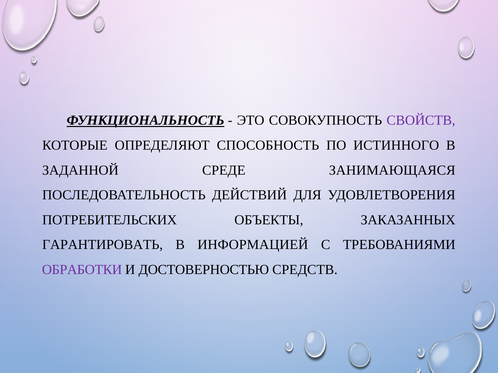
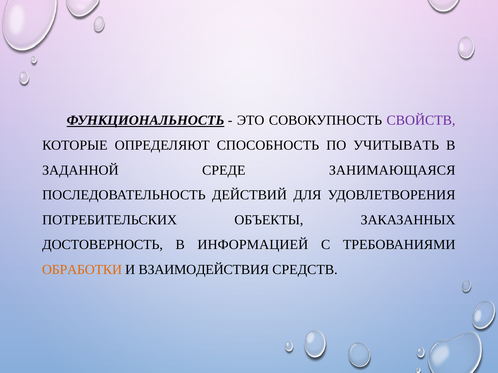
ИСТИННОГО: ИСТИННОГО -> УЧИТЫВАТЬ
ГАРАНТИРОВАТЬ: ГАРАНТИРОВАТЬ -> ДОСТОВЕРНОСТЬ
ОБРАБОТКИ colour: purple -> orange
ДОСТОВЕРНОСТЬЮ: ДОСТОВЕРНОСТЬЮ -> ВЗАИМОДЕЙСТВИЯ
